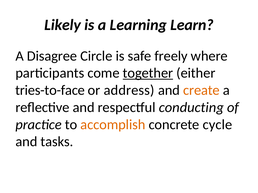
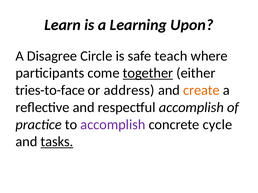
Likely: Likely -> Learn
Learn: Learn -> Upon
freely: freely -> teach
respectful conducting: conducting -> accomplish
accomplish at (113, 125) colour: orange -> purple
tasks underline: none -> present
